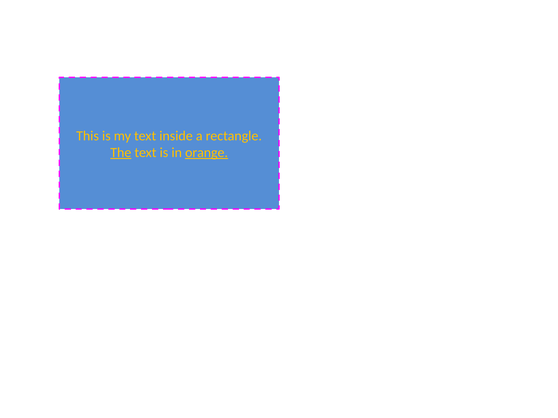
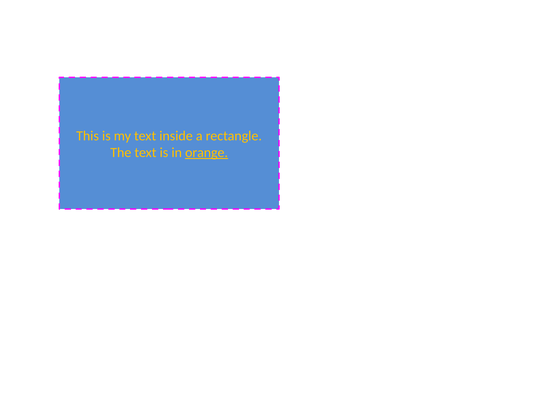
The underline: present -> none
